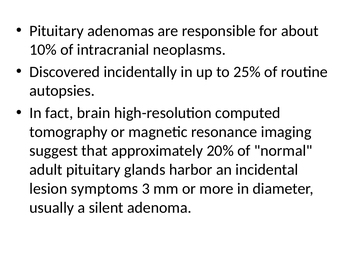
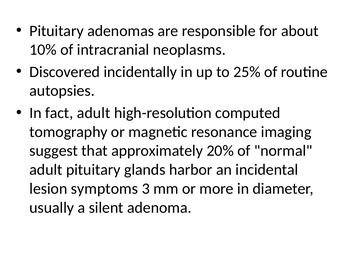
fact brain: brain -> adult
